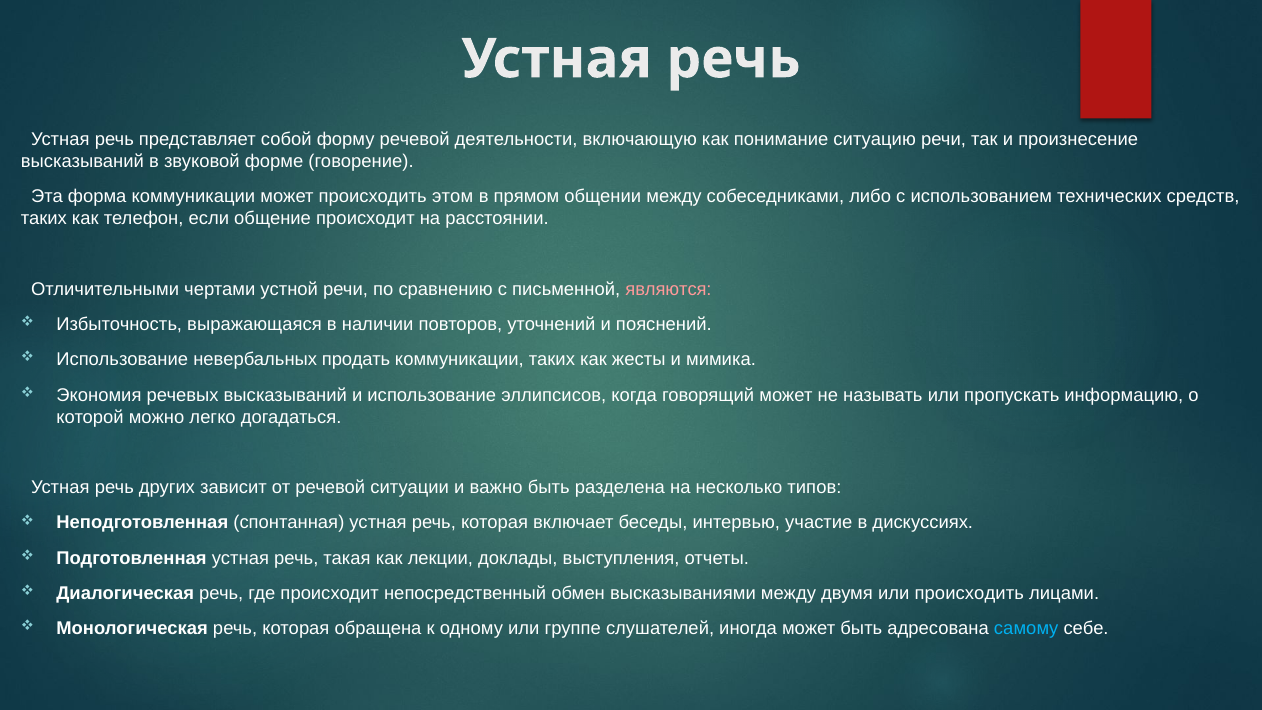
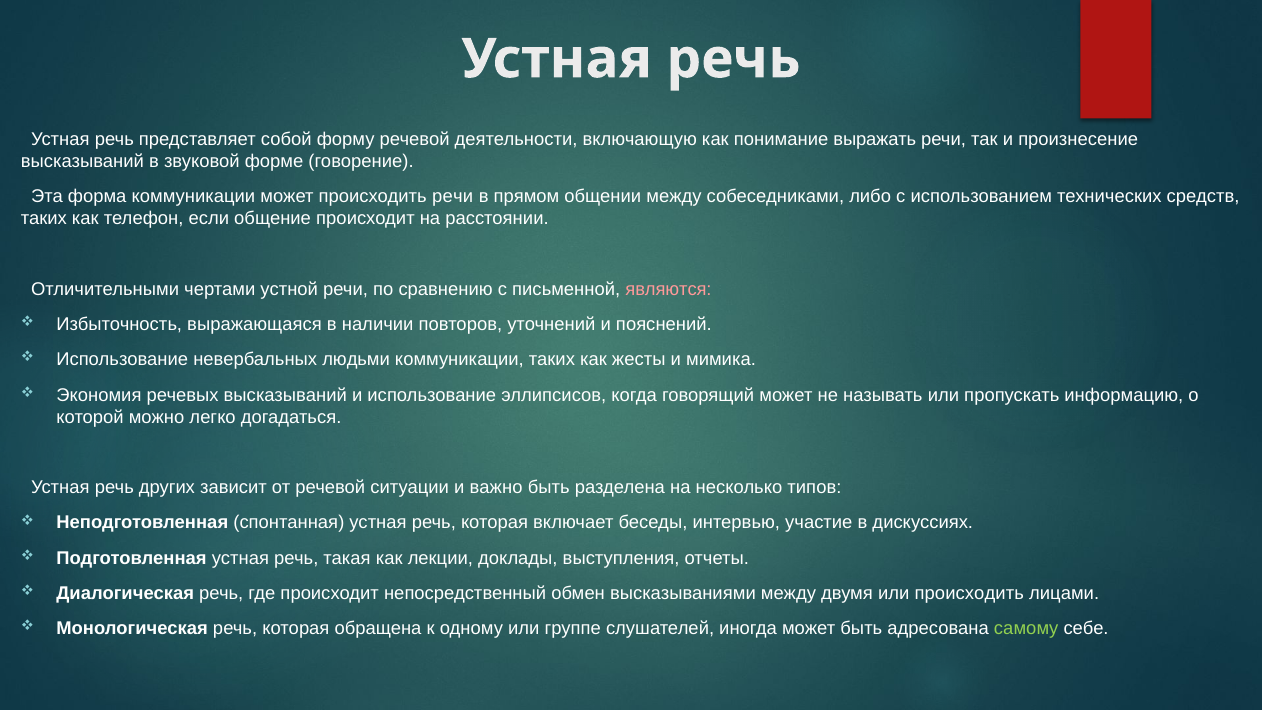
ситуацию: ситуацию -> выражать
происходить этом: этом -> речи
продать: продать -> людьми
самому colour: light blue -> light green
